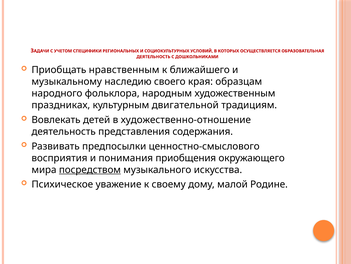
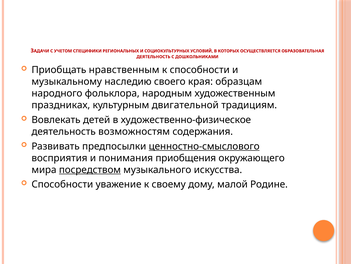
к ближайшего: ближайшего -> способности
художественно-отношение: художественно-отношение -> художественно-физическое
представления: представления -> возможностям
ценностно-смыслового underline: none -> present
Психическое at (62, 184): Психическое -> Способности
